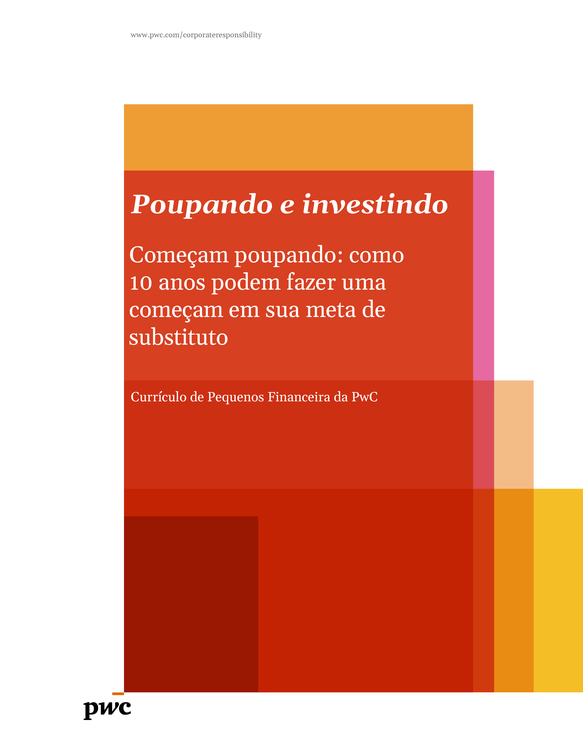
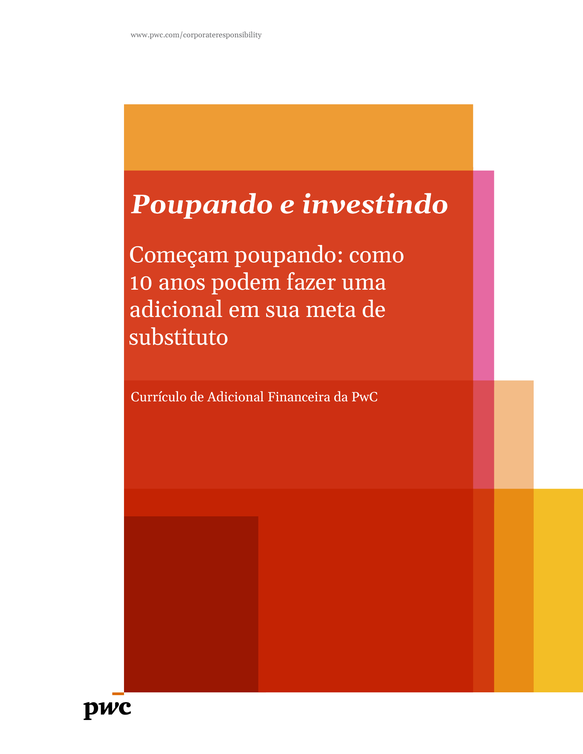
começam at (176, 310): começam -> adicional
de Pequenos: Pequenos -> Adicional
